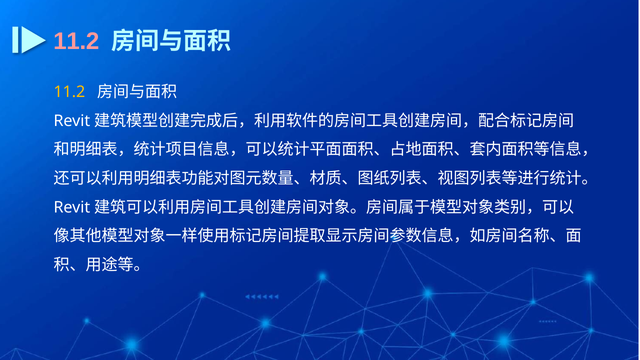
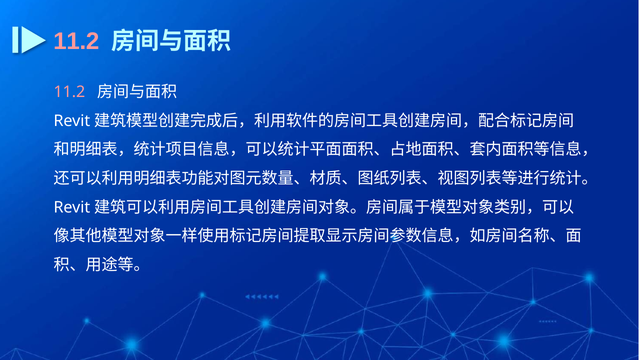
11.2 at (69, 92) colour: yellow -> pink
